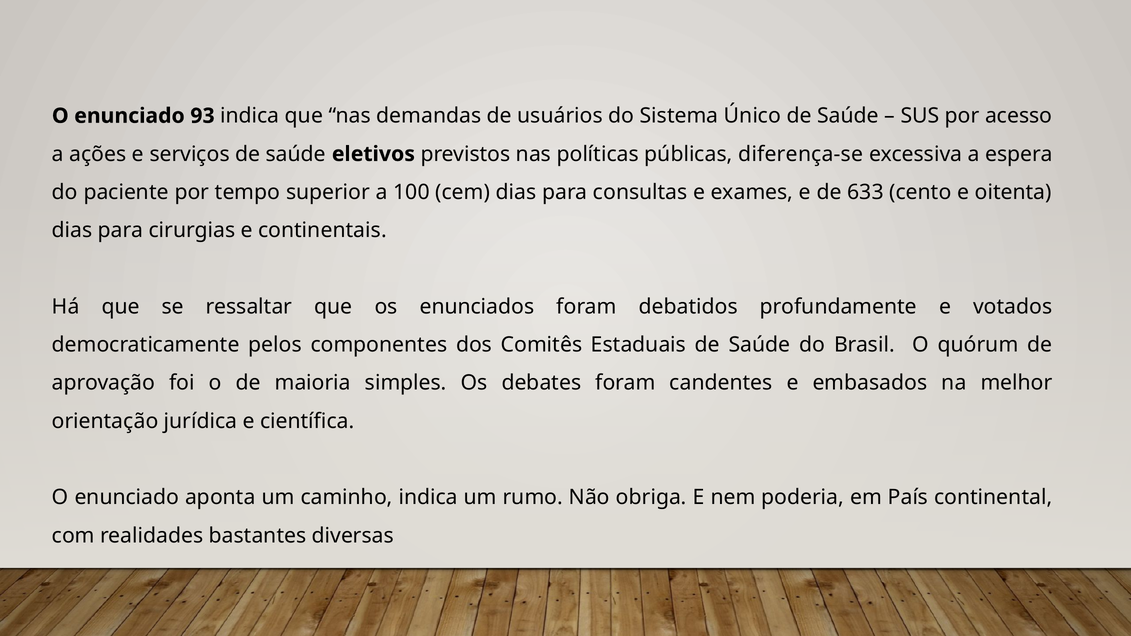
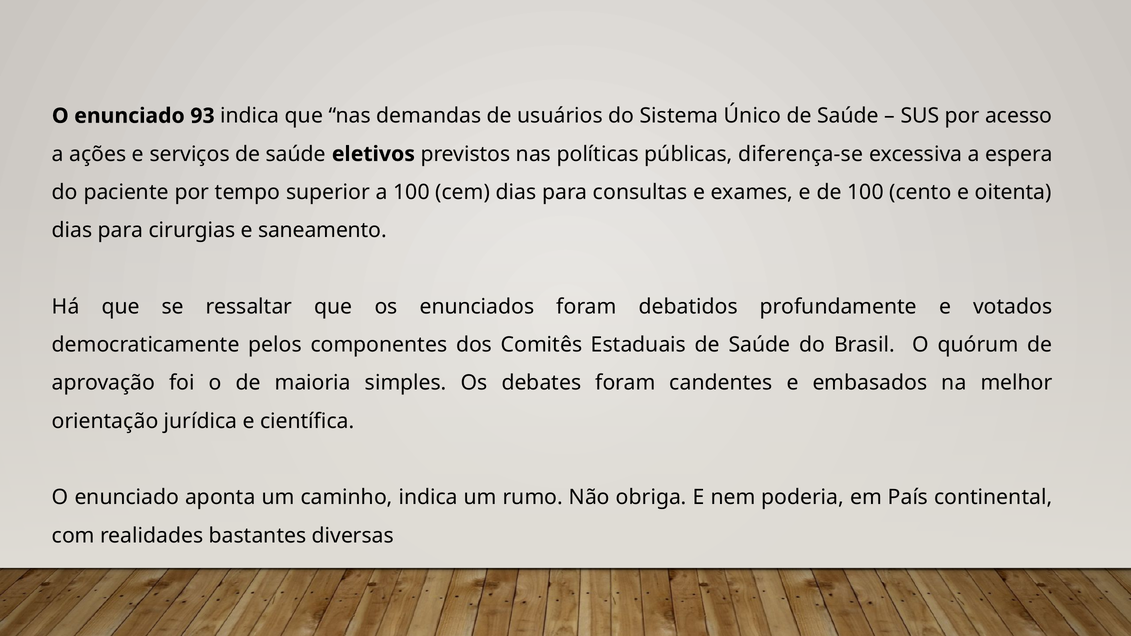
de 633: 633 -> 100
continentais: continentais -> saneamento
